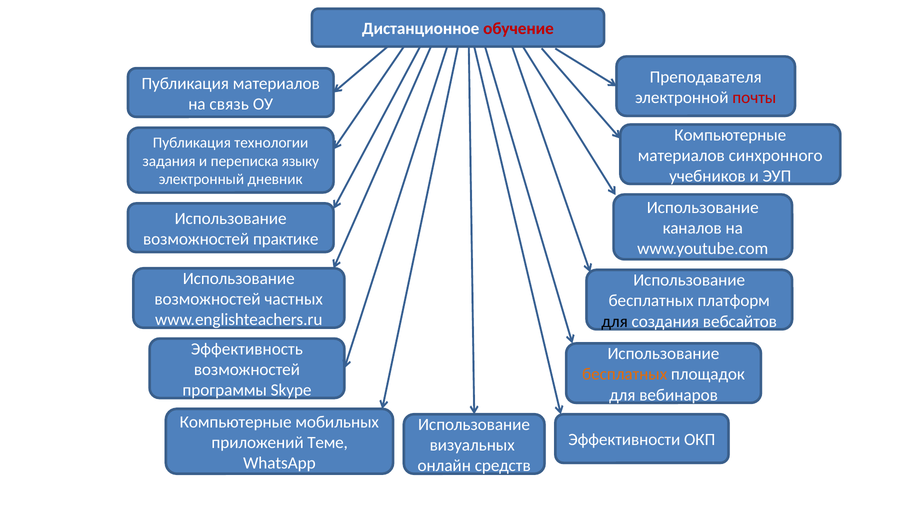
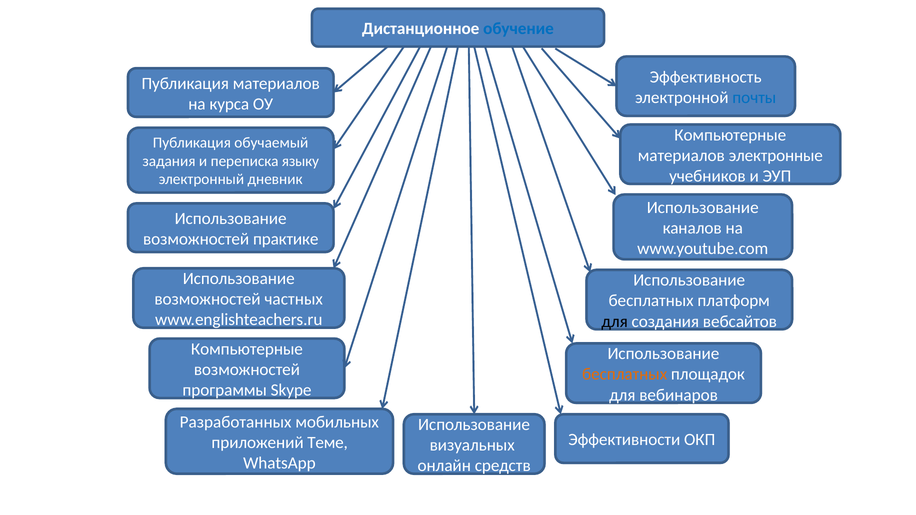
обучение colour: red -> blue
Преподавателя: Преподавателя -> Эффективность
почты colour: red -> blue
связь: связь -> курса
технологии: технологии -> обучаемый
синхронного: синхронного -> электронные
Эффективность at (247, 349): Эффективность -> Компьютерные
Компьютерные at (236, 422): Компьютерные -> Разработанных
